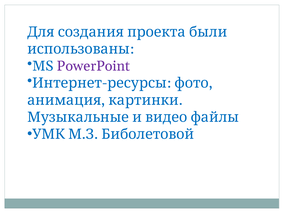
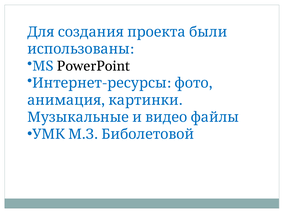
PowerPoint colour: purple -> black
